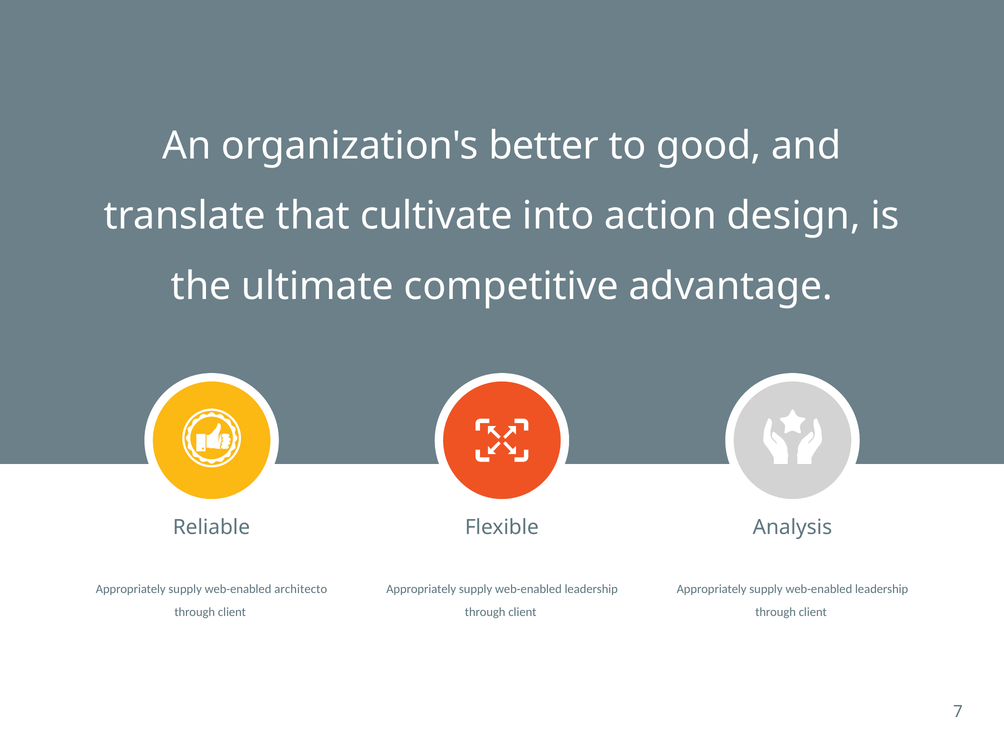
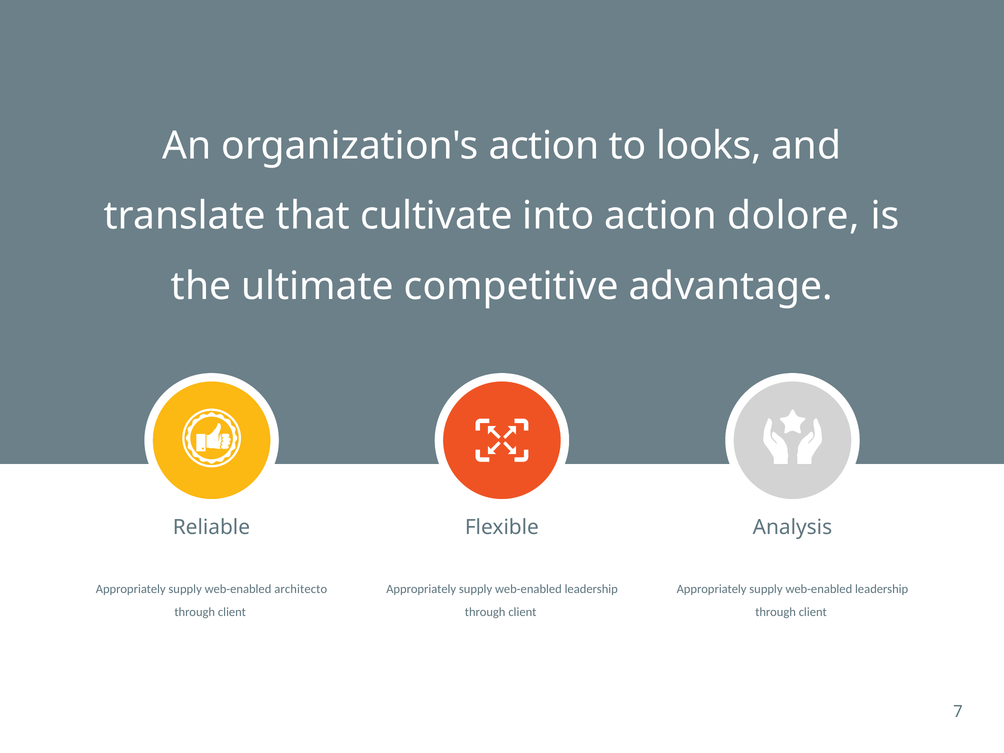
organization's better: better -> action
good: good -> looks
design: design -> dolore
